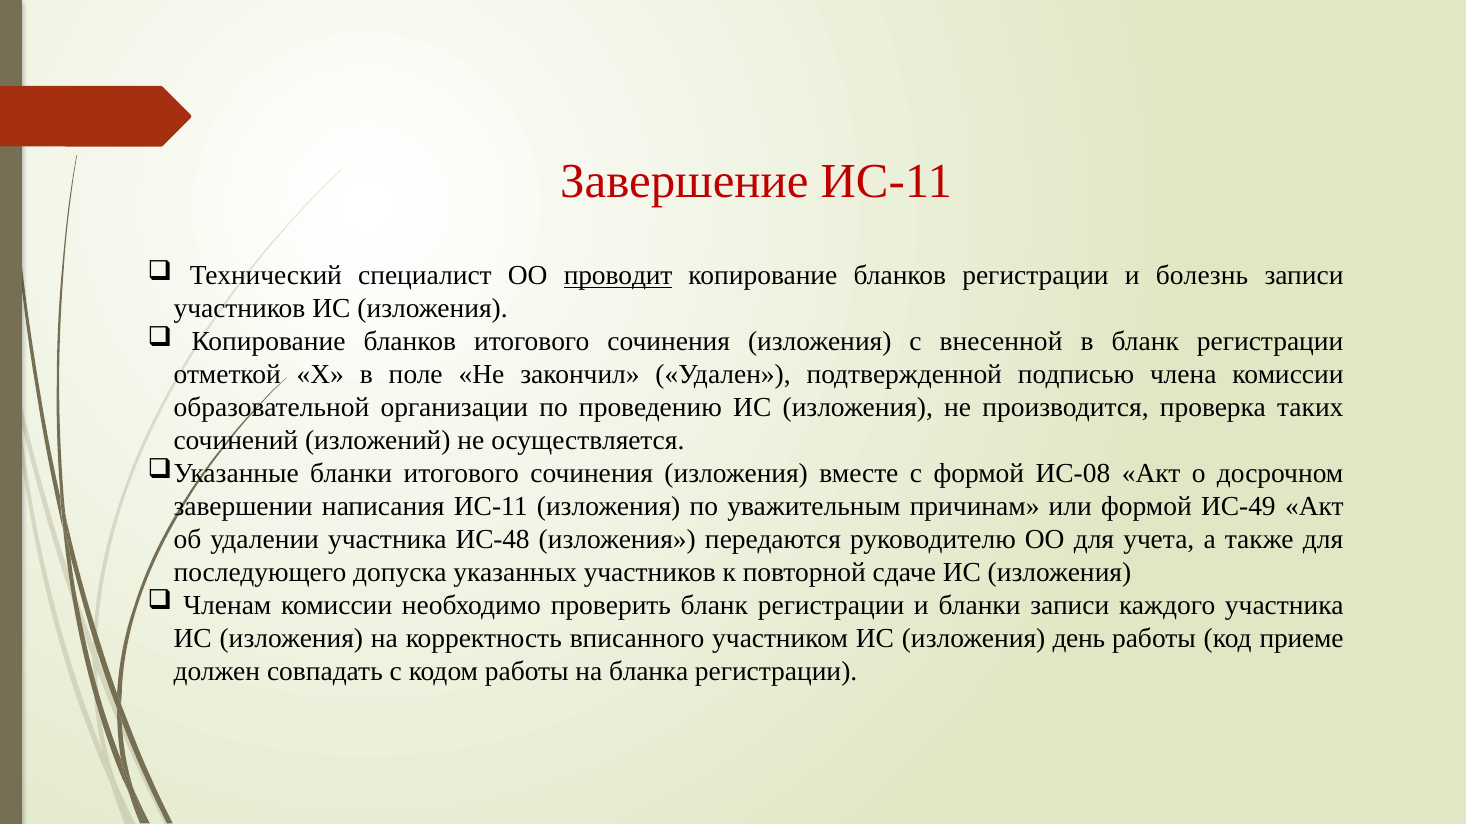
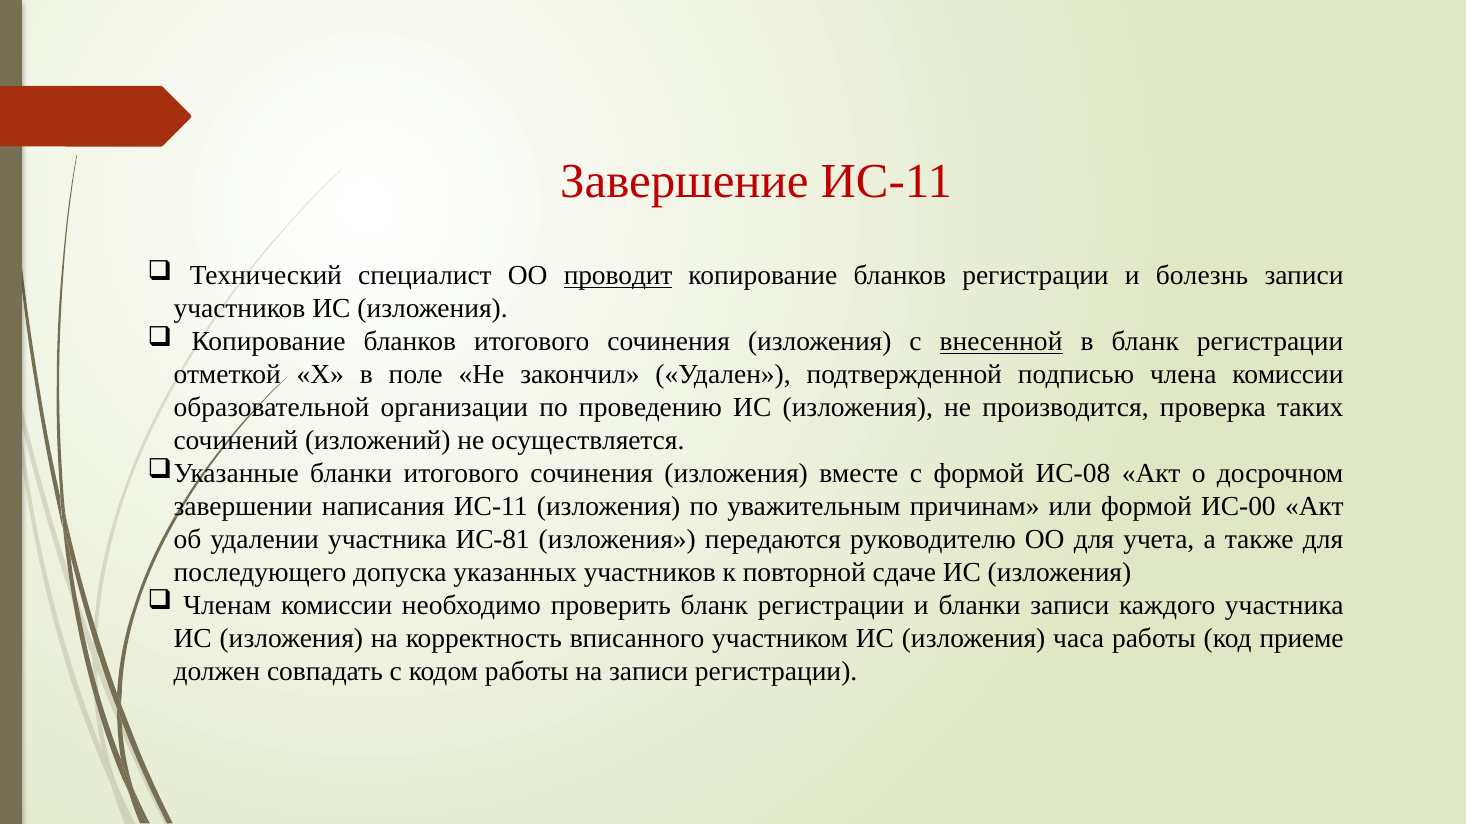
внесенной underline: none -> present
ИС-49: ИС-49 -> ИС-00
ИС-48: ИС-48 -> ИС-81
день: день -> часа
на бланка: бланка -> записи
